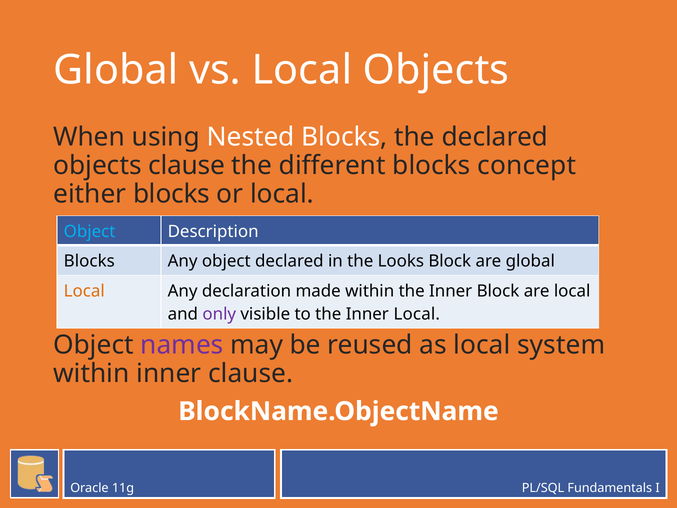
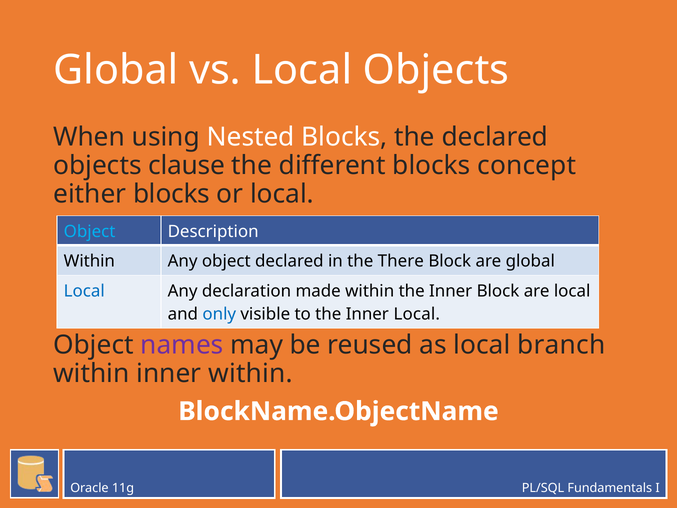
Blocks at (89, 261): Blocks -> Within
Looks: Looks -> There
Local at (84, 291) colour: orange -> blue
only colour: purple -> blue
system: system -> branch
inner clause: clause -> within
